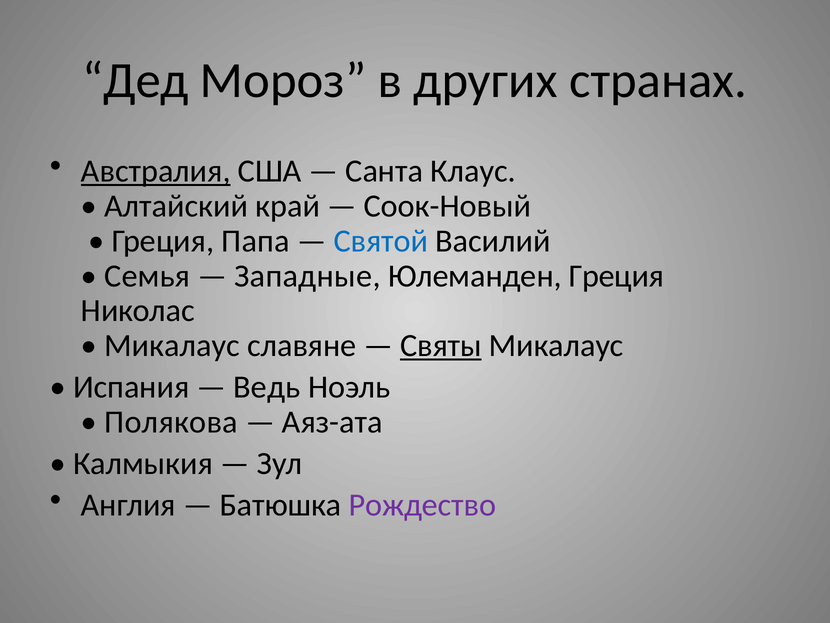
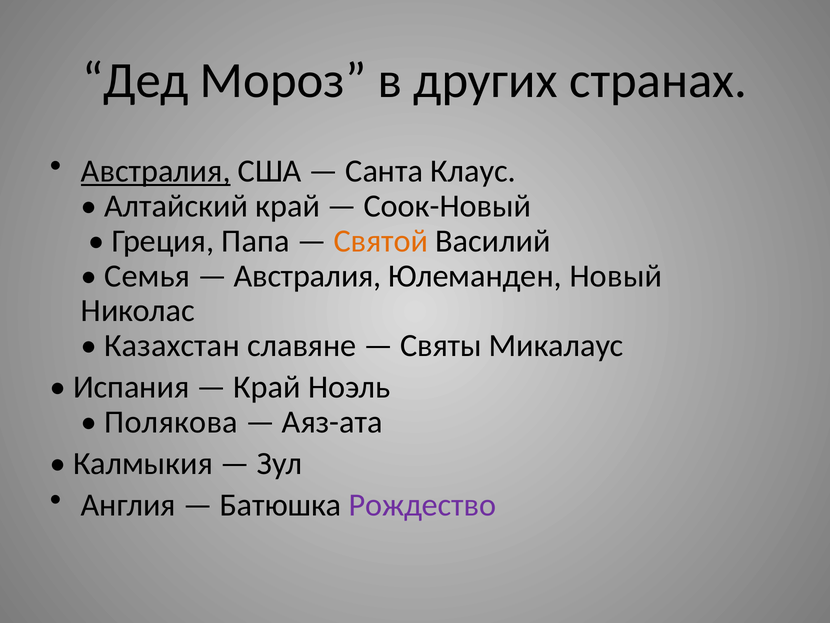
Святой colour: blue -> orange
Западные at (307, 276): Западные -> Австралия
Юлеманден Греция: Греция -> Новый
Микалаус at (172, 345): Микалаус -> Казахстан
Святы underline: present -> none
Ведь at (267, 387): Ведь -> Край
